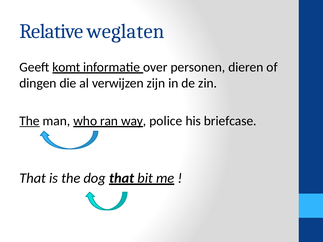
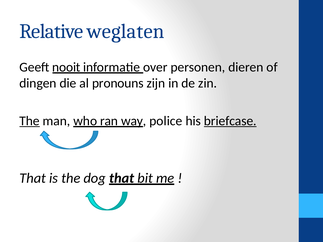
komt: komt -> nooit
verwijzen: verwijzen -> pronouns
briefcase underline: none -> present
